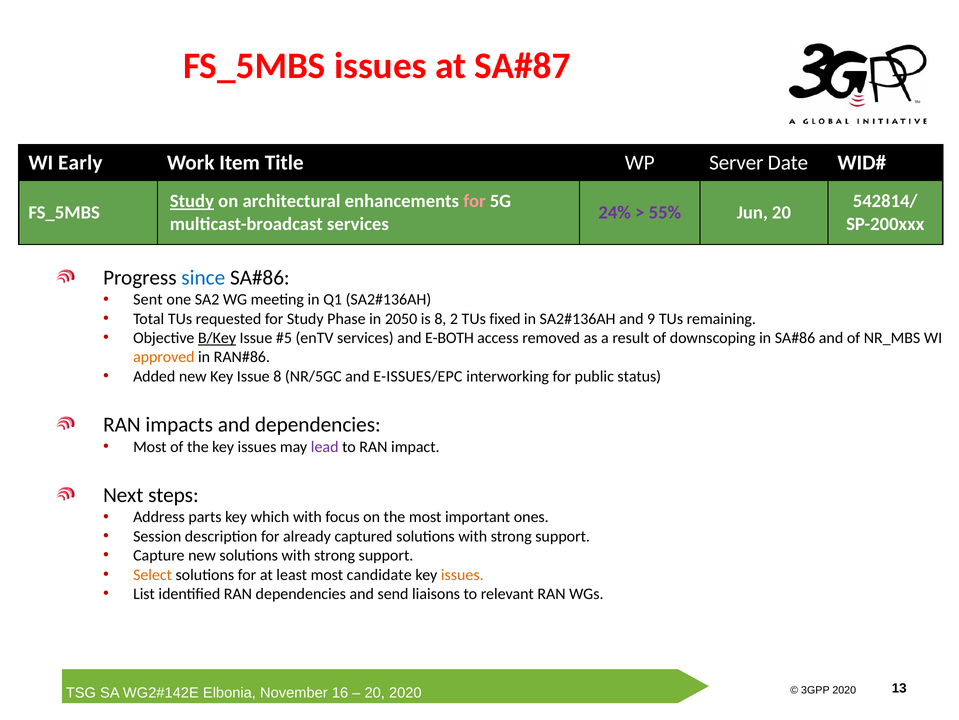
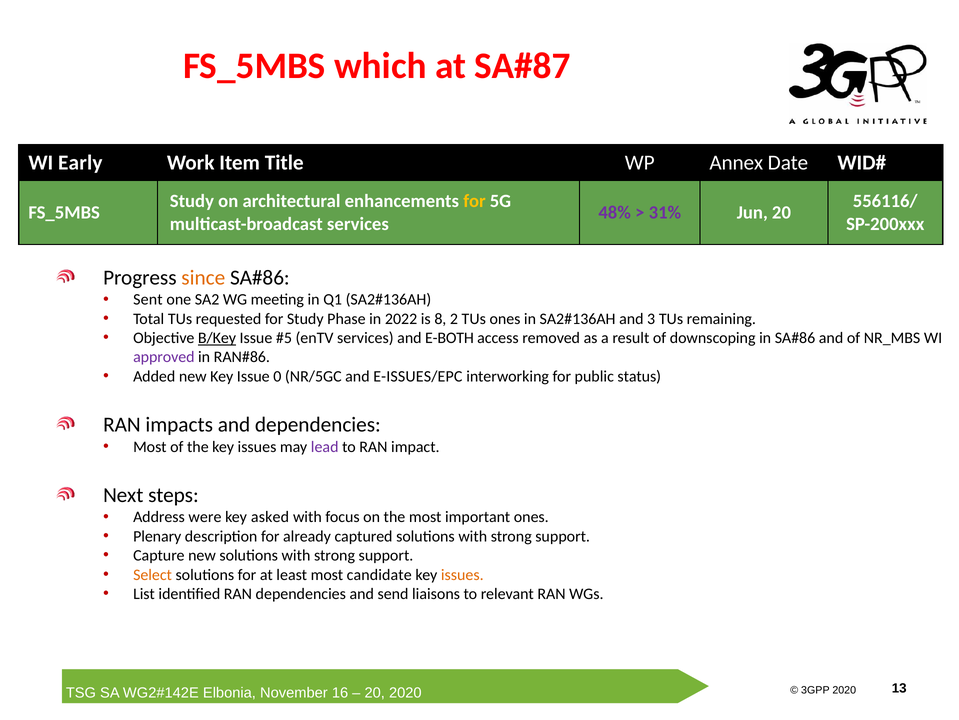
FS_5MBS issues: issues -> which
Server: Server -> Annex
Study at (192, 201) underline: present -> none
for at (474, 201) colour: pink -> yellow
542814/: 542814/ -> 556116/
24%: 24% -> 48%
55%: 55% -> 31%
since colour: blue -> orange
2050: 2050 -> 2022
TUs fixed: fixed -> ones
9: 9 -> 3
approved colour: orange -> purple
Issue 8: 8 -> 0
parts: parts -> were
which: which -> asked
Session: Session -> Plenary
